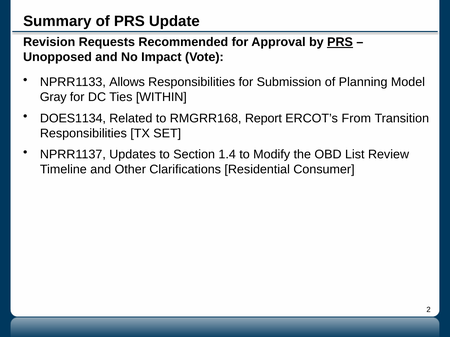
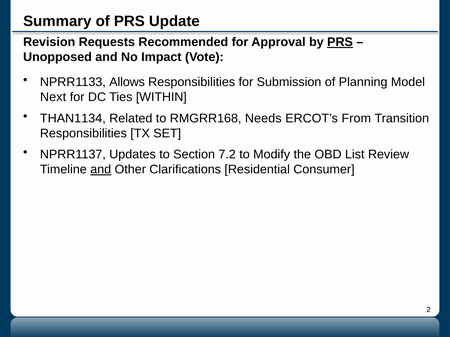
Gray: Gray -> Next
DOES1134: DOES1134 -> THAN1134
Report: Report -> Needs
1.4: 1.4 -> 7.2
and at (101, 170) underline: none -> present
